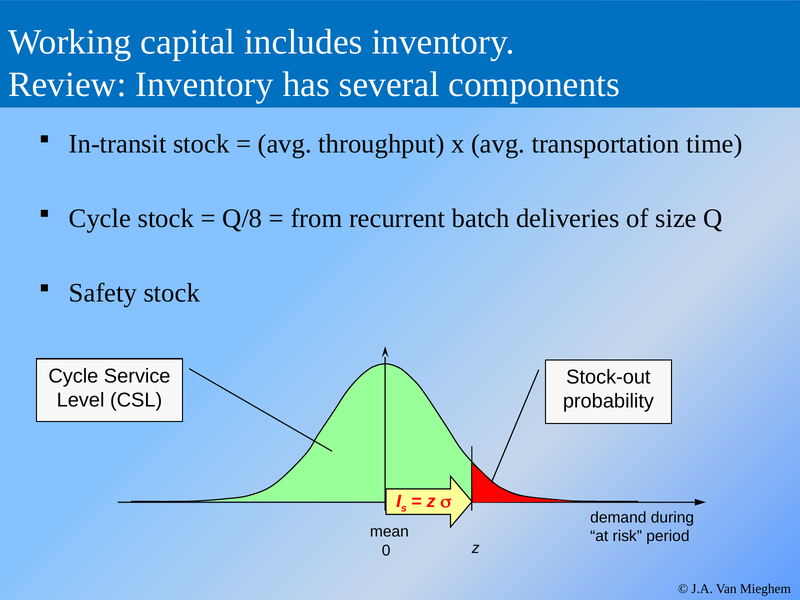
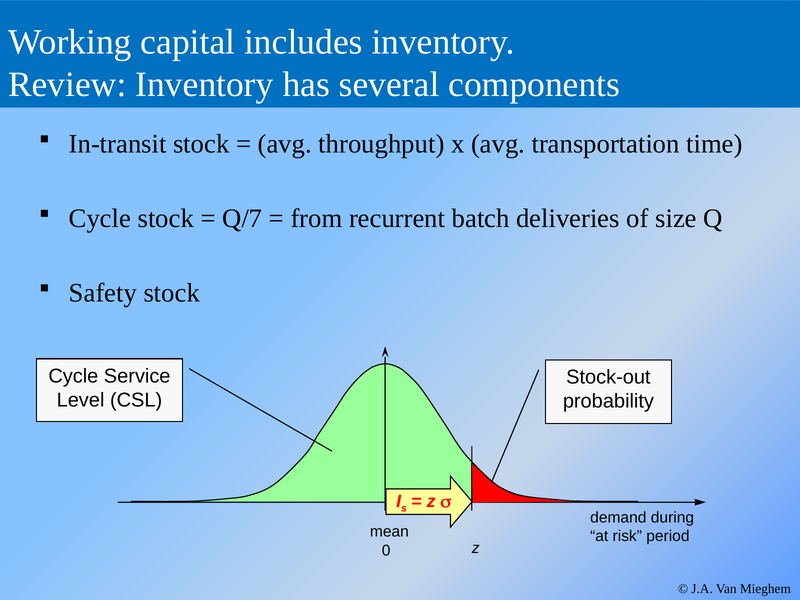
Q/8: Q/8 -> Q/7
